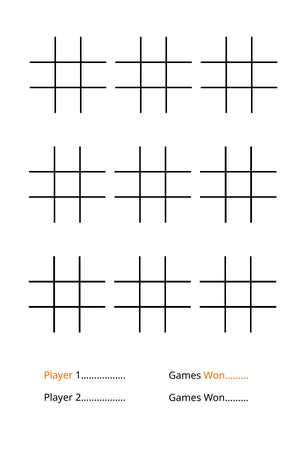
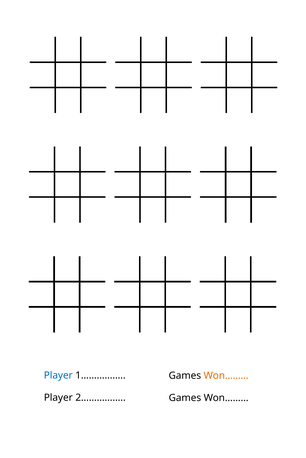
Player at (58, 376) colour: orange -> blue
